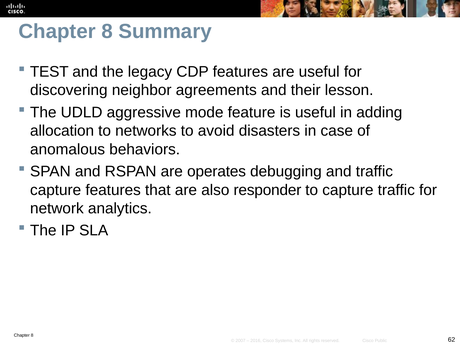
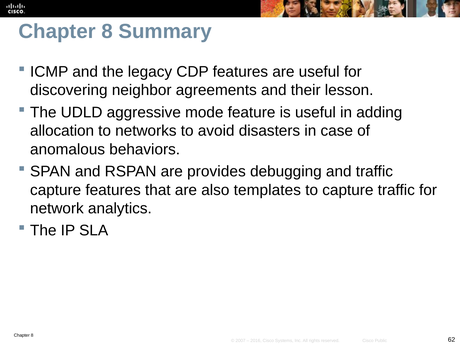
TEST: TEST -> ICMP
operates: operates -> provides
responder: responder -> templates
